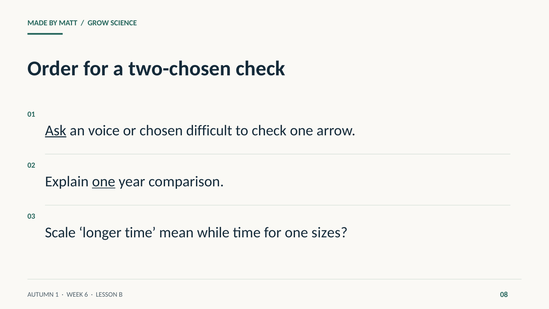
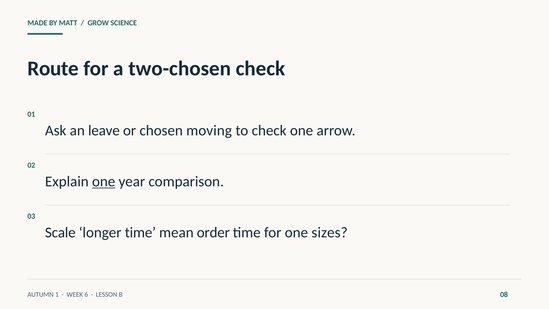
Order: Order -> Route
Ask underline: present -> none
voice: voice -> leave
difficult: difficult -> moving
while: while -> order
